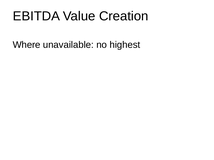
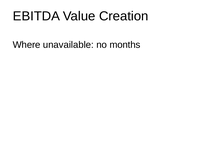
highest: highest -> months
